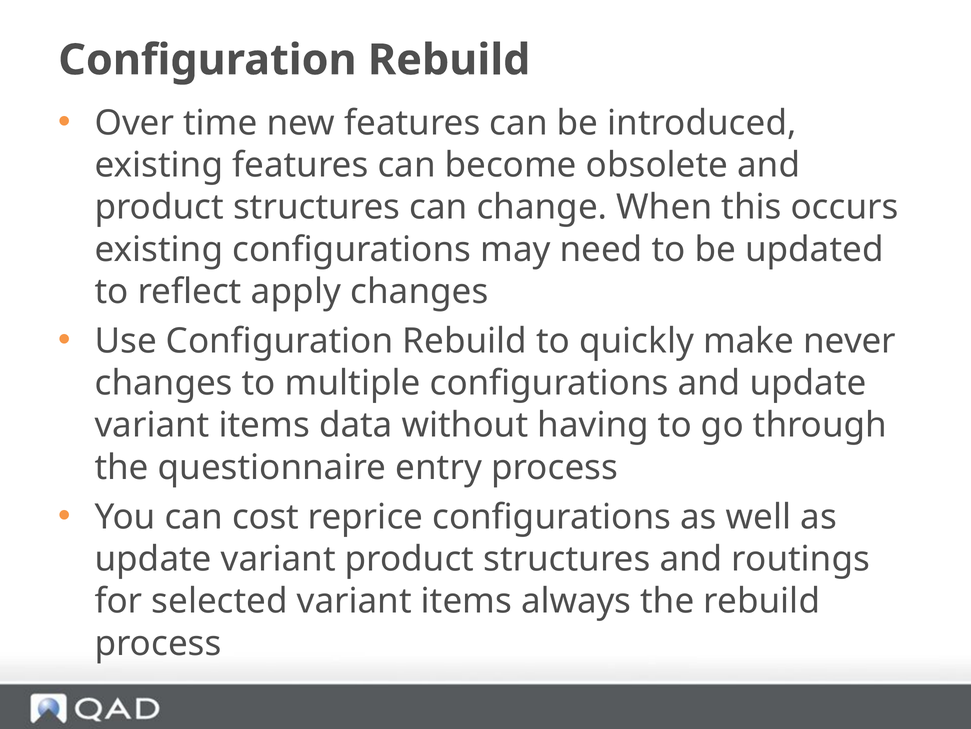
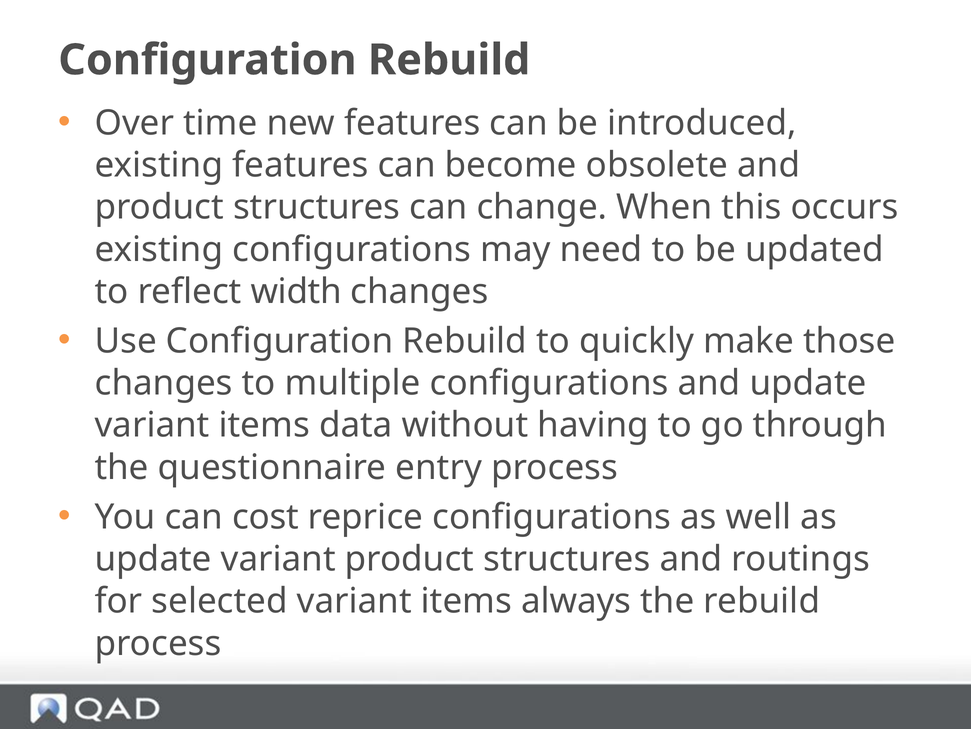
apply: apply -> width
never: never -> those
